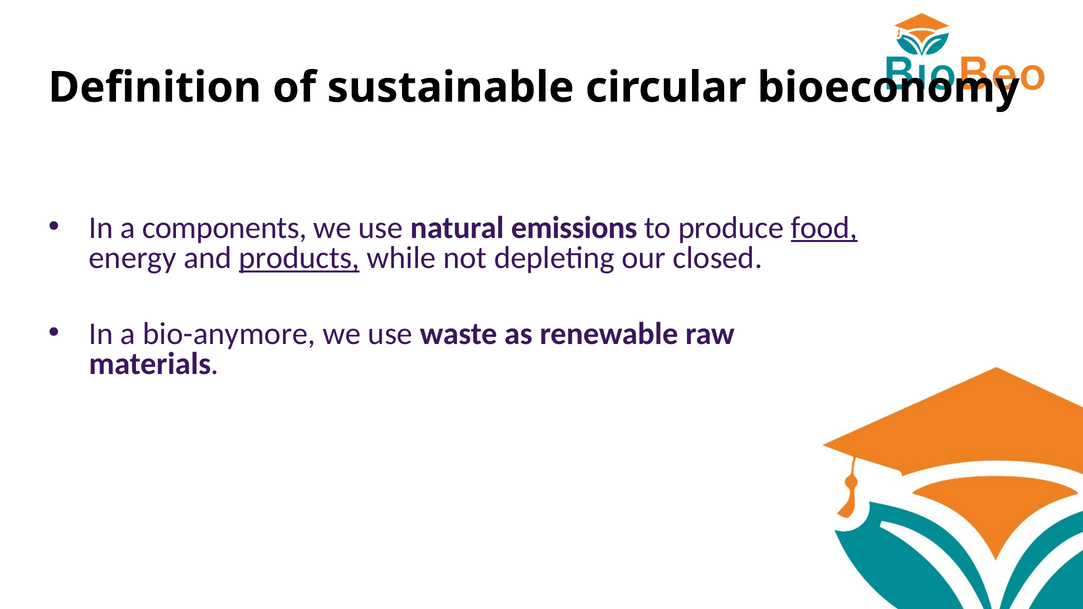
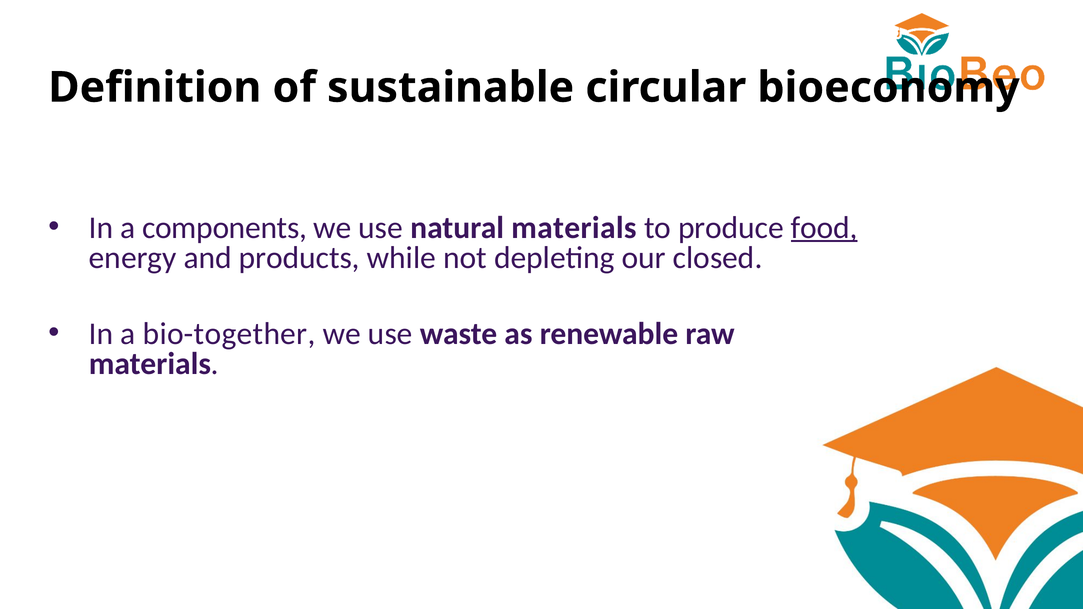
natural emissions: emissions -> materials
products underline: present -> none
bio-anymore: bio-anymore -> bio-together
